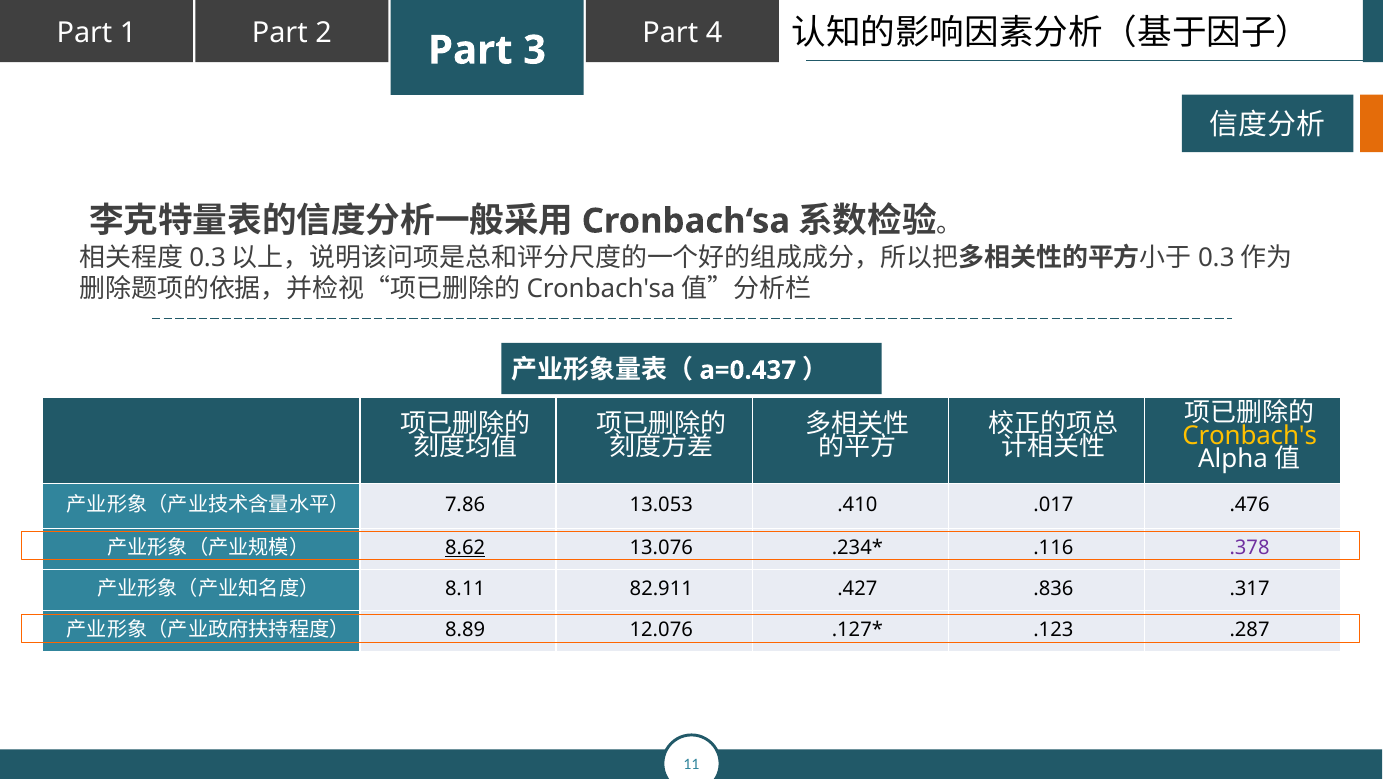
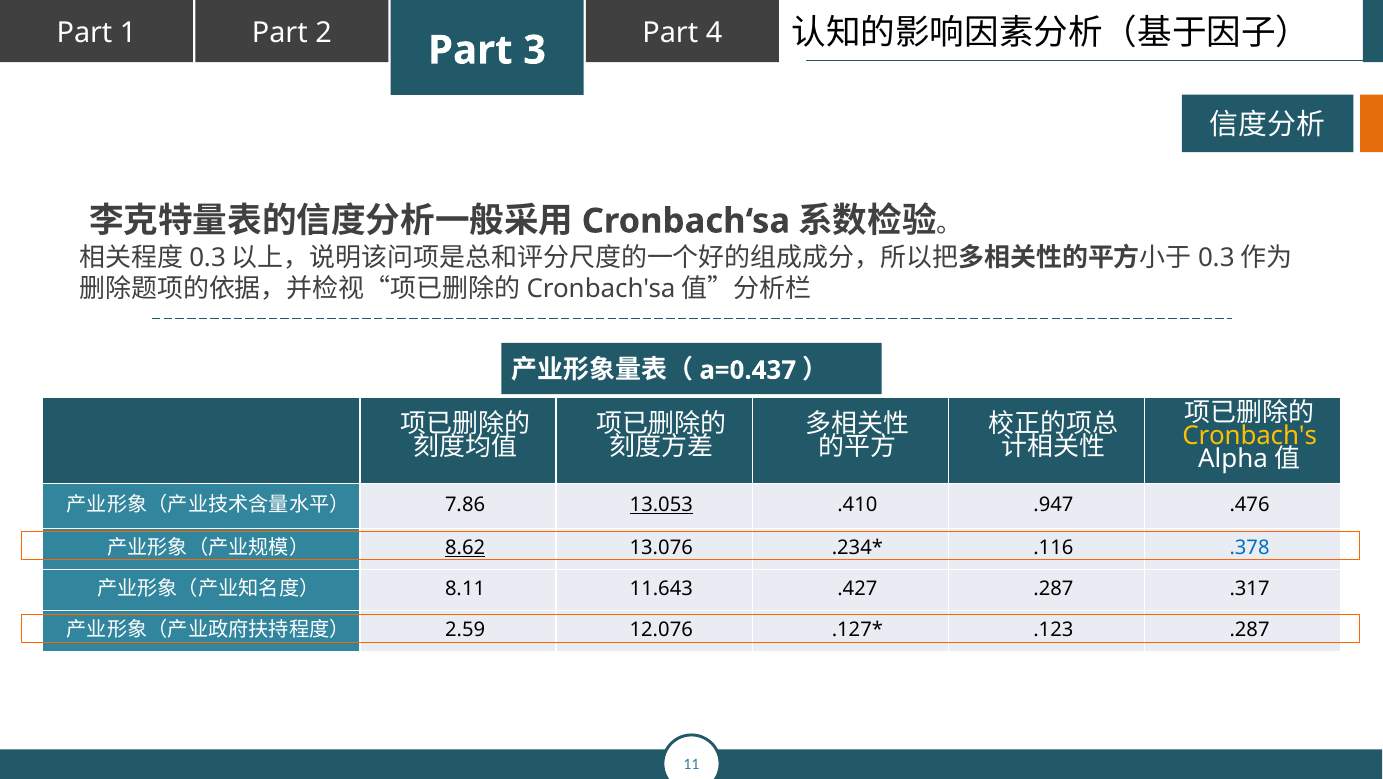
13.053 underline: none -> present
.017: .017 -> .947
.378 colour: purple -> blue
82.911: 82.911 -> 11.643
.427 .836: .836 -> .287
8.89: 8.89 -> 2.59
